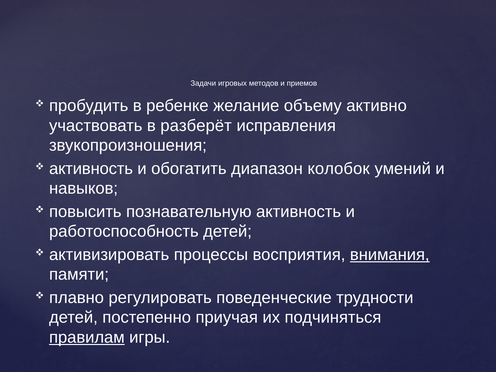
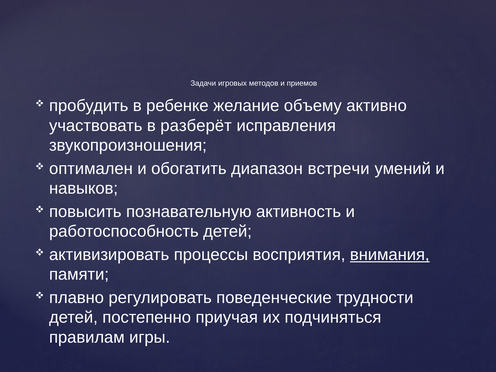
активность at (91, 169): активность -> оптимален
колобок: колобок -> встречи
правилам underline: present -> none
